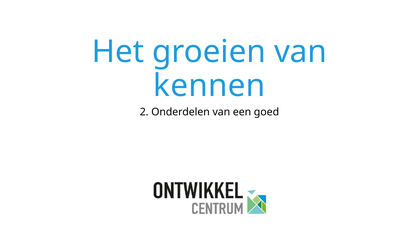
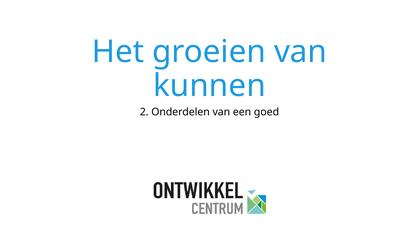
kennen: kennen -> kunnen
